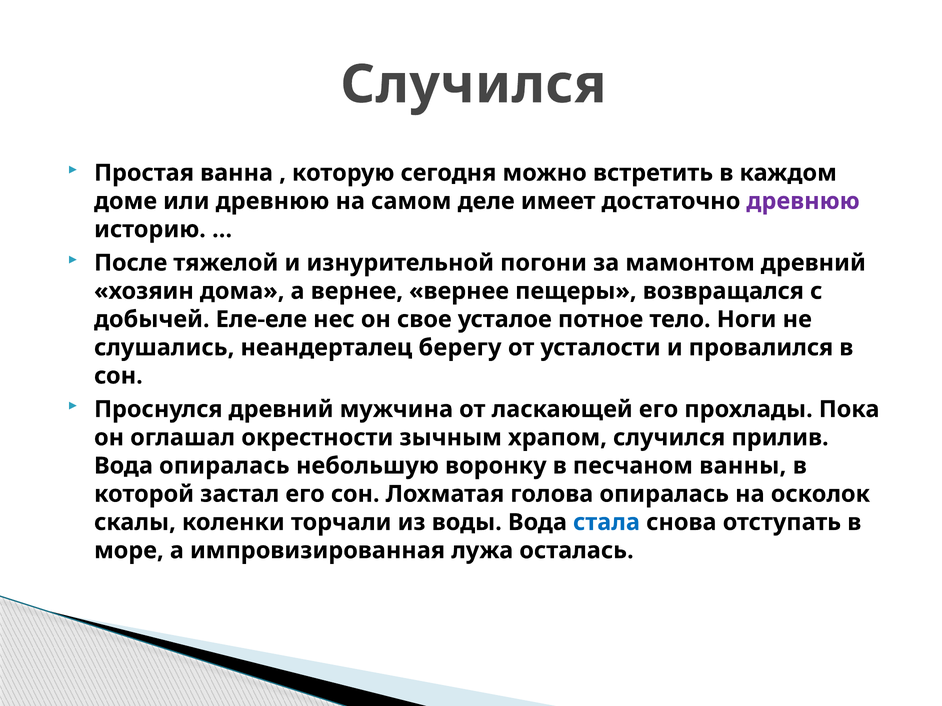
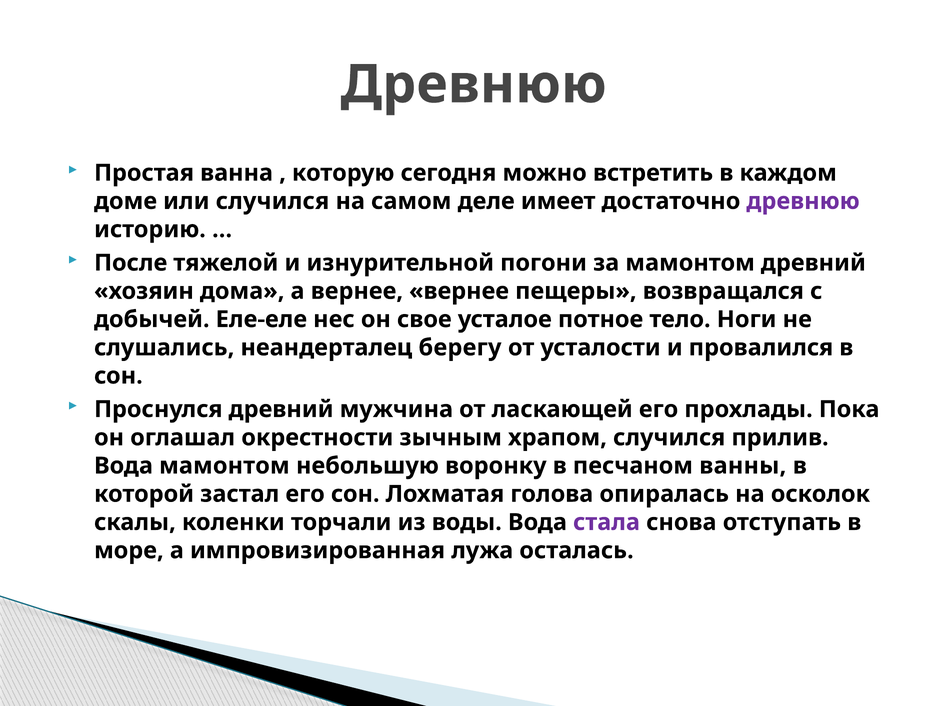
Случился at (473, 85): Случился -> Древнюю
или древнюю: древнюю -> случился
Вода опиралась: опиралась -> мамонтом
стала colour: blue -> purple
